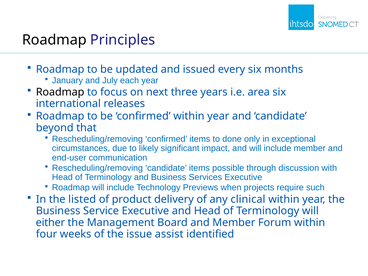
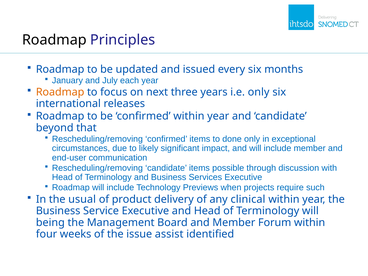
Roadmap at (60, 92) colour: black -> orange
i.e area: area -> only
listed: listed -> usual
either: either -> being
